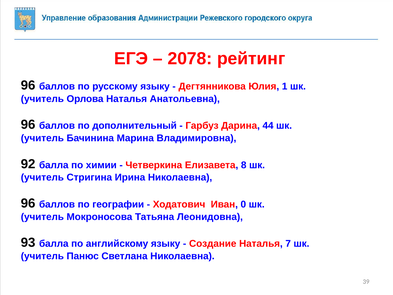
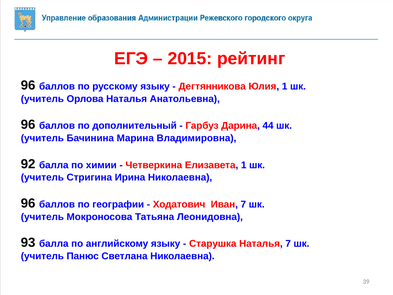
2078: 2078 -> 2015
Елизавета 8: 8 -> 1
Иван 0: 0 -> 7
Создание: Создание -> Старушка
